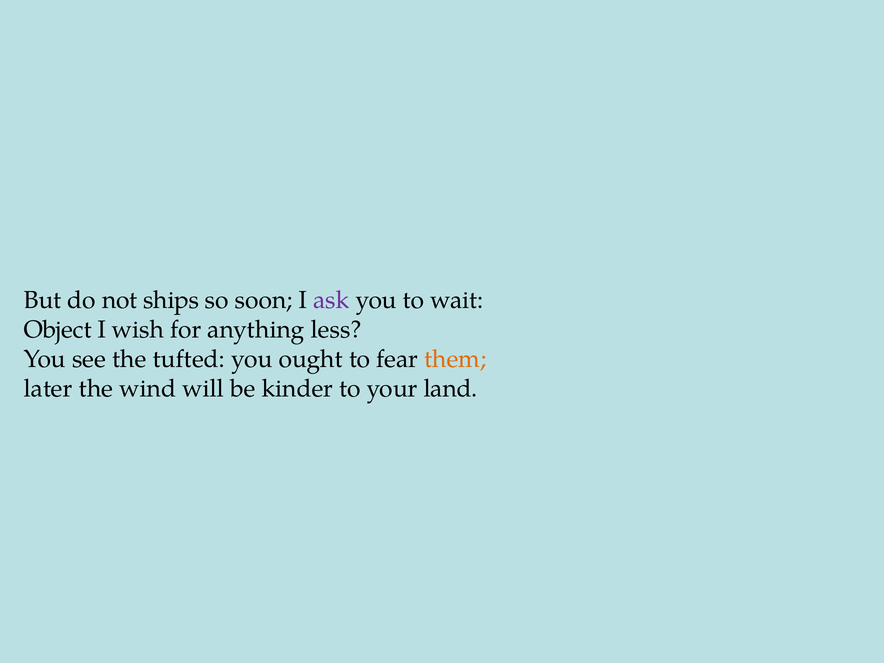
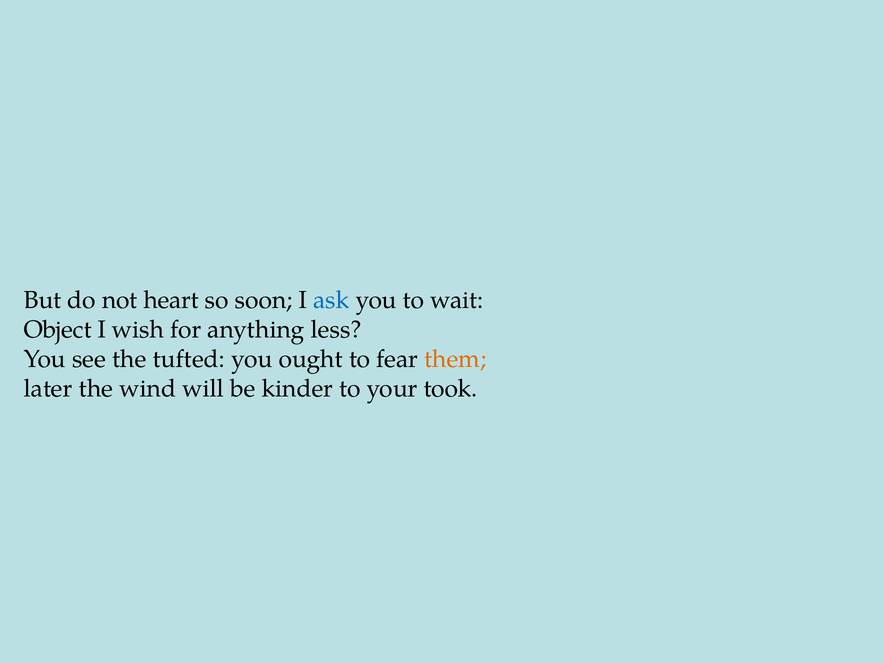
ships: ships -> heart
ask colour: purple -> blue
land: land -> took
